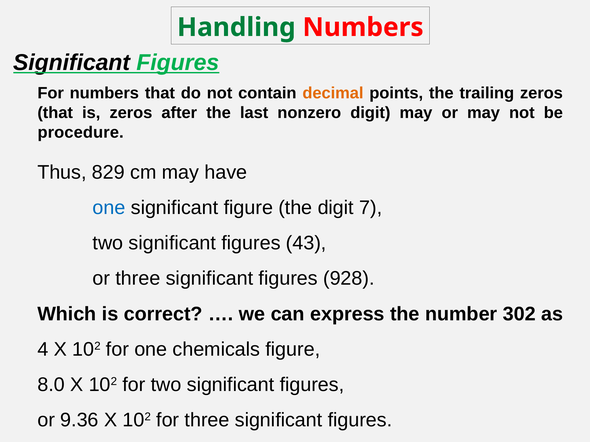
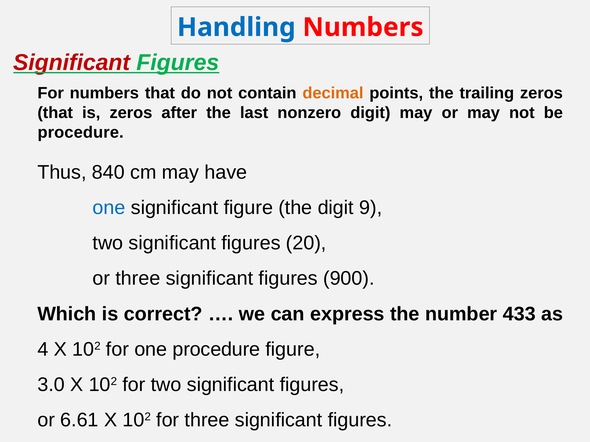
Handling colour: green -> blue
Significant at (72, 63) colour: black -> red
829: 829 -> 840
7: 7 -> 9
43: 43 -> 20
928: 928 -> 900
302: 302 -> 433
one chemicals: chemicals -> procedure
8.0: 8.0 -> 3.0
9.36: 9.36 -> 6.61
